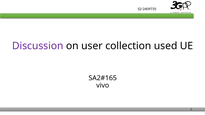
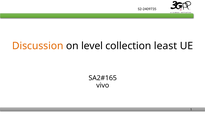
Discussion colour: purple -> orange
user: user -> level
used: used -> least
